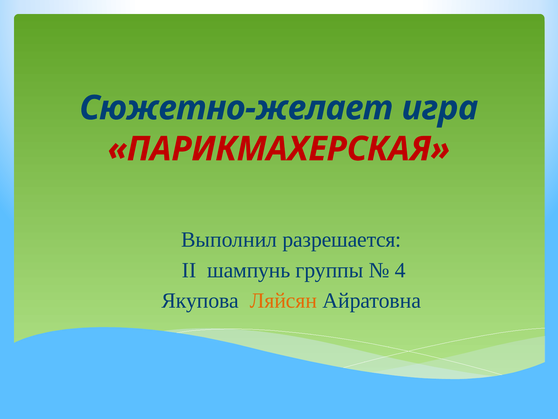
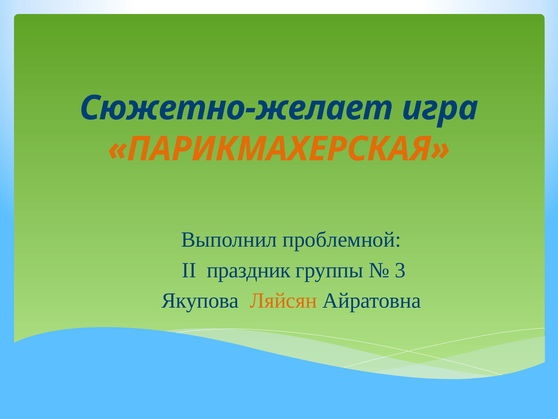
ПАРИКМАХЕРСКАЯ colour: red -> orange
разрешается: разрешается -> проблемной
шампунь: шампунь -> праздник
4: 4 -> 3
